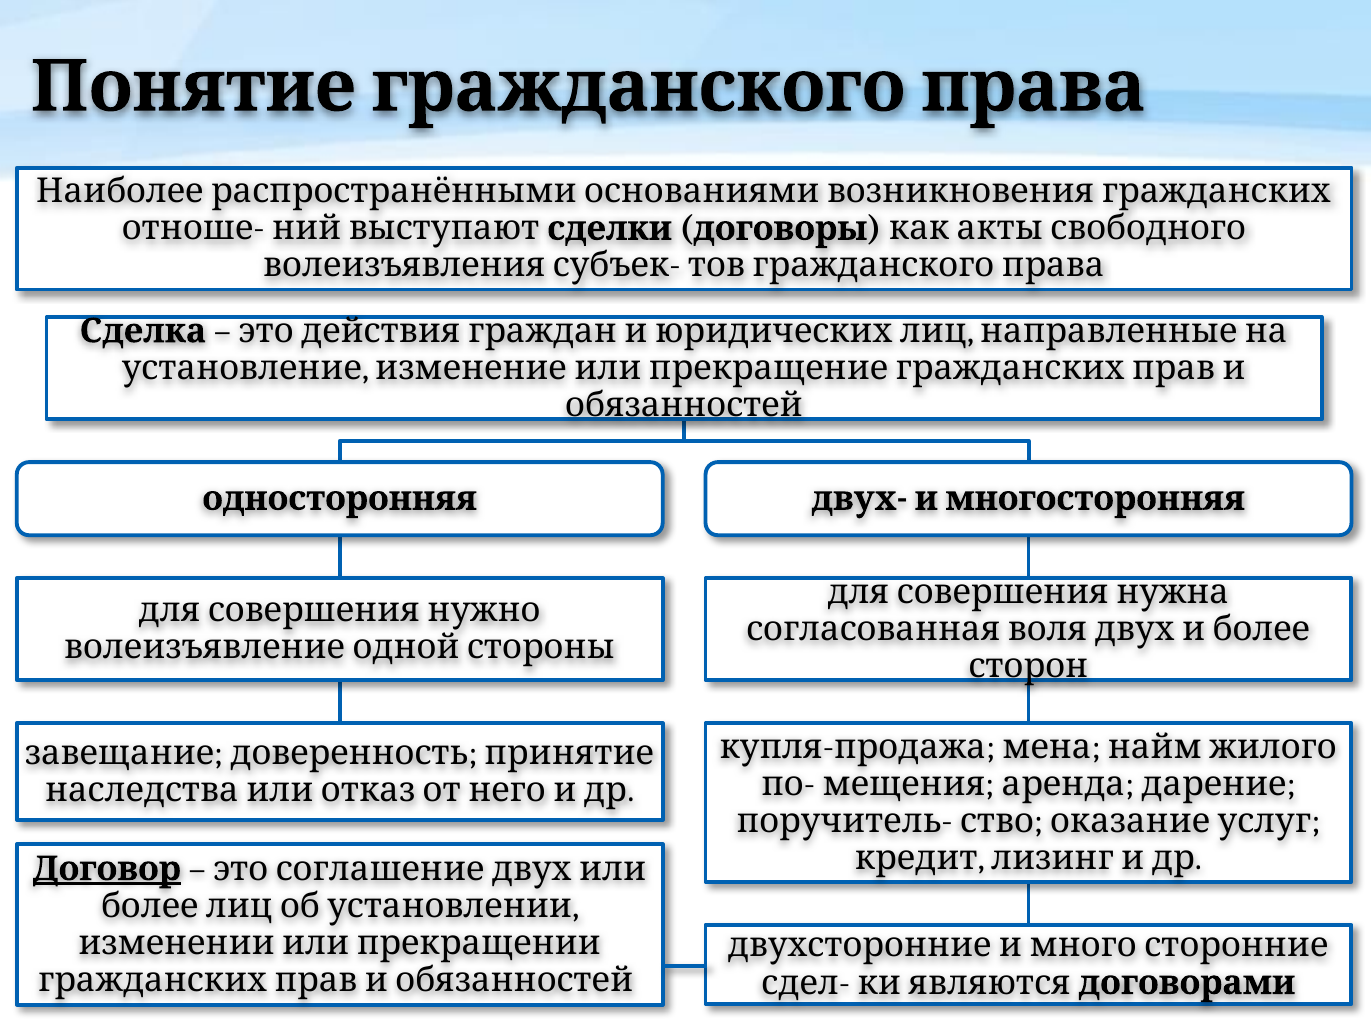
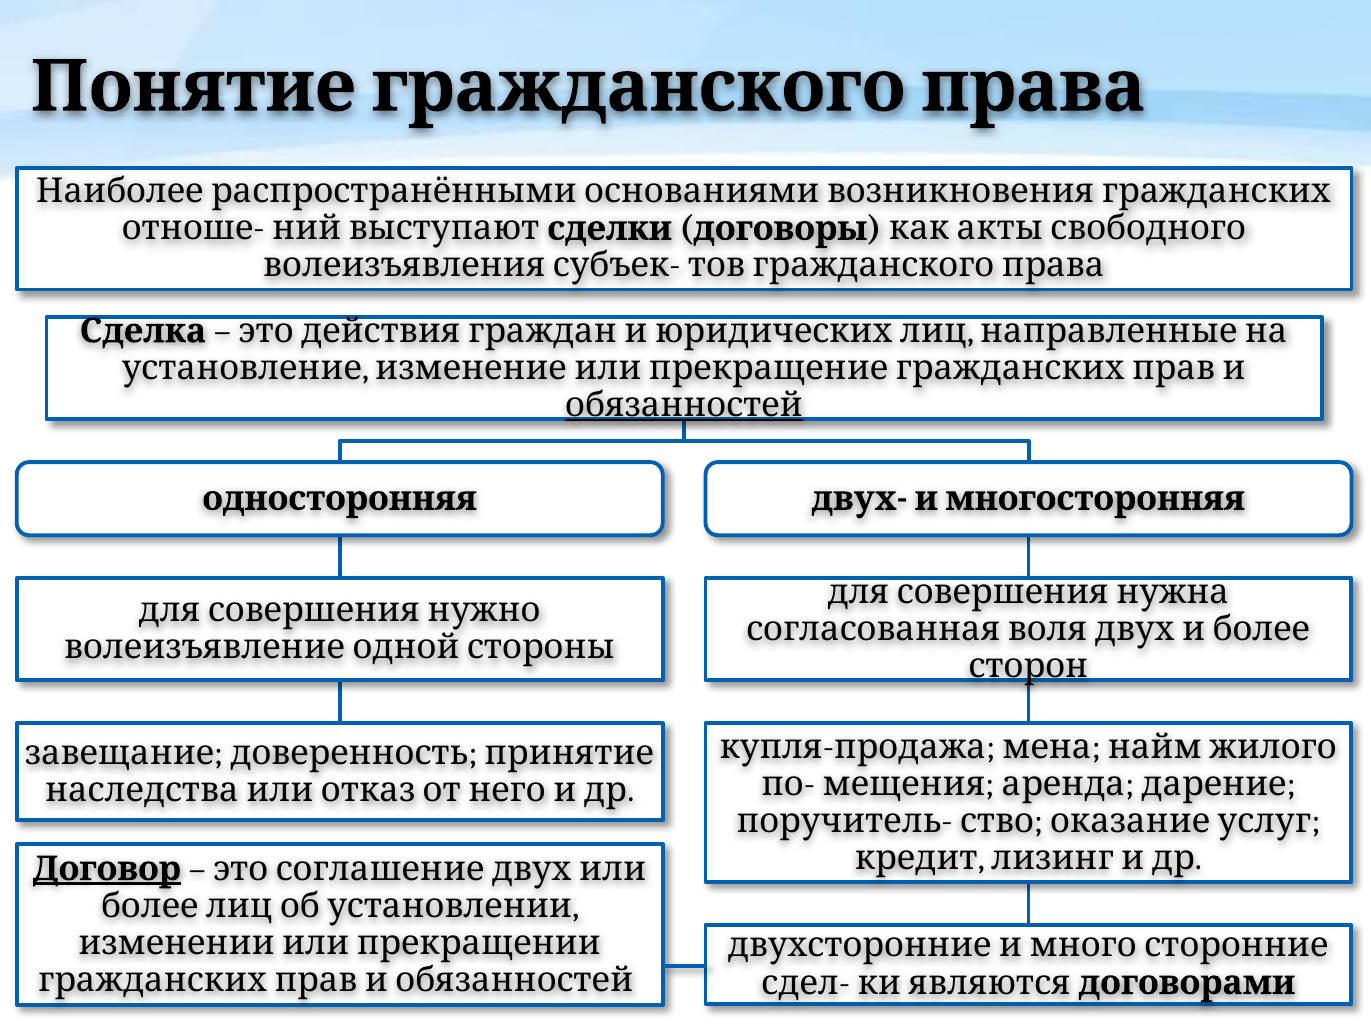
обязанностей underline: none -> present
